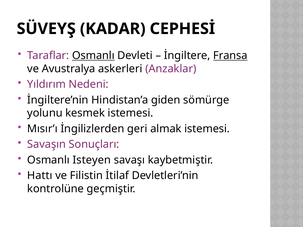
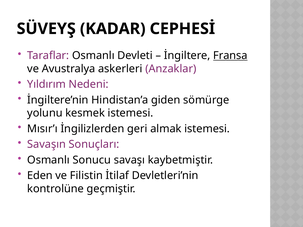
Osmanlı at (93, 56) underline: present -> none
Isteyen: Isteyen -> Sonucu
Hattı: Hattı -> Eden
